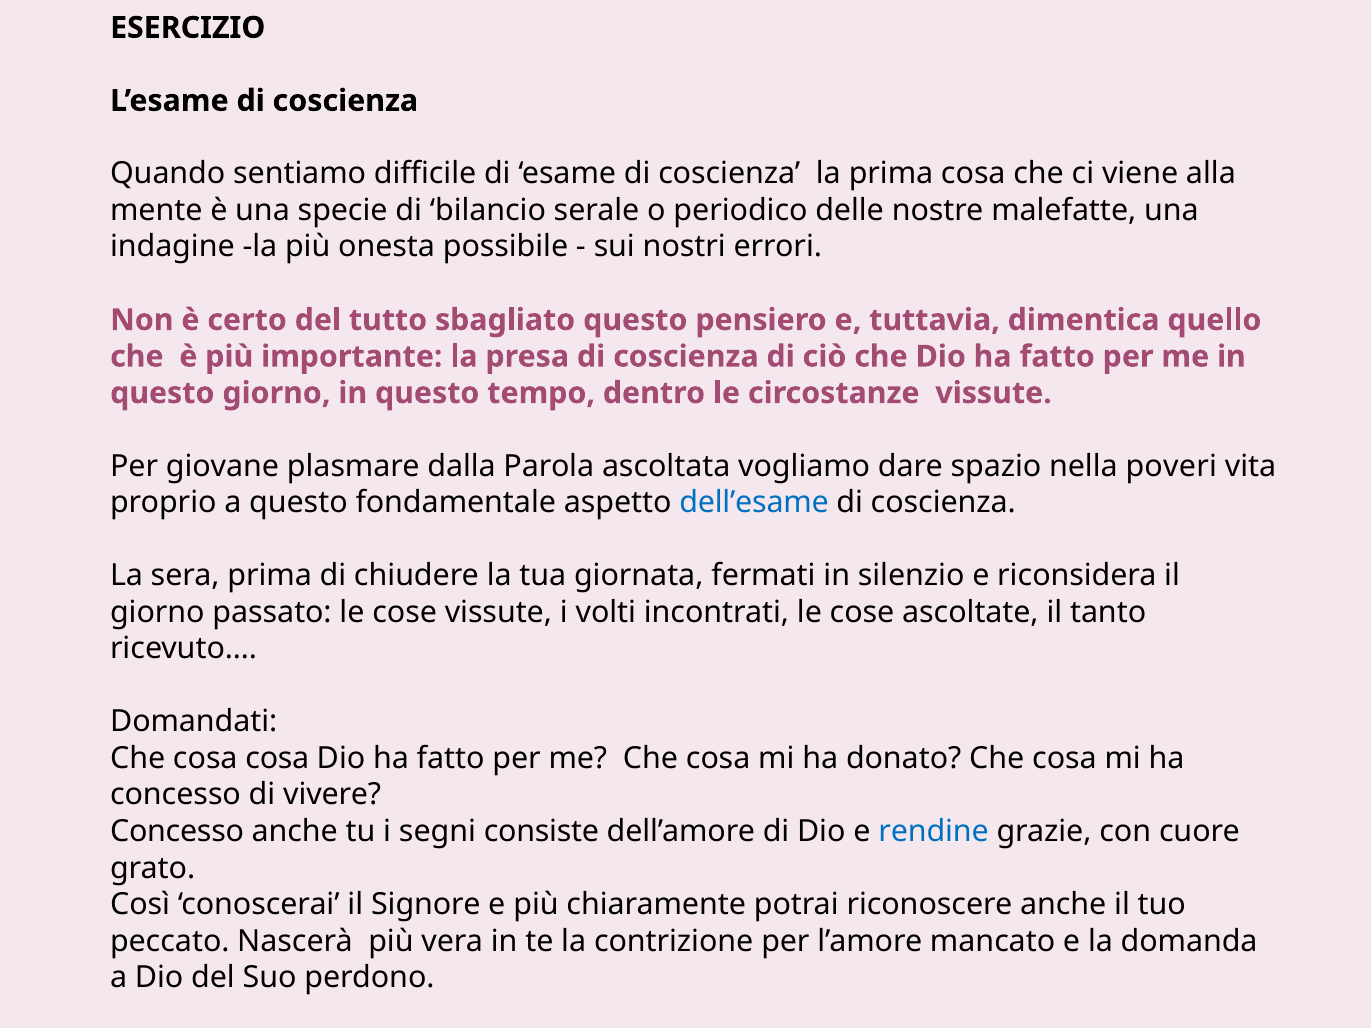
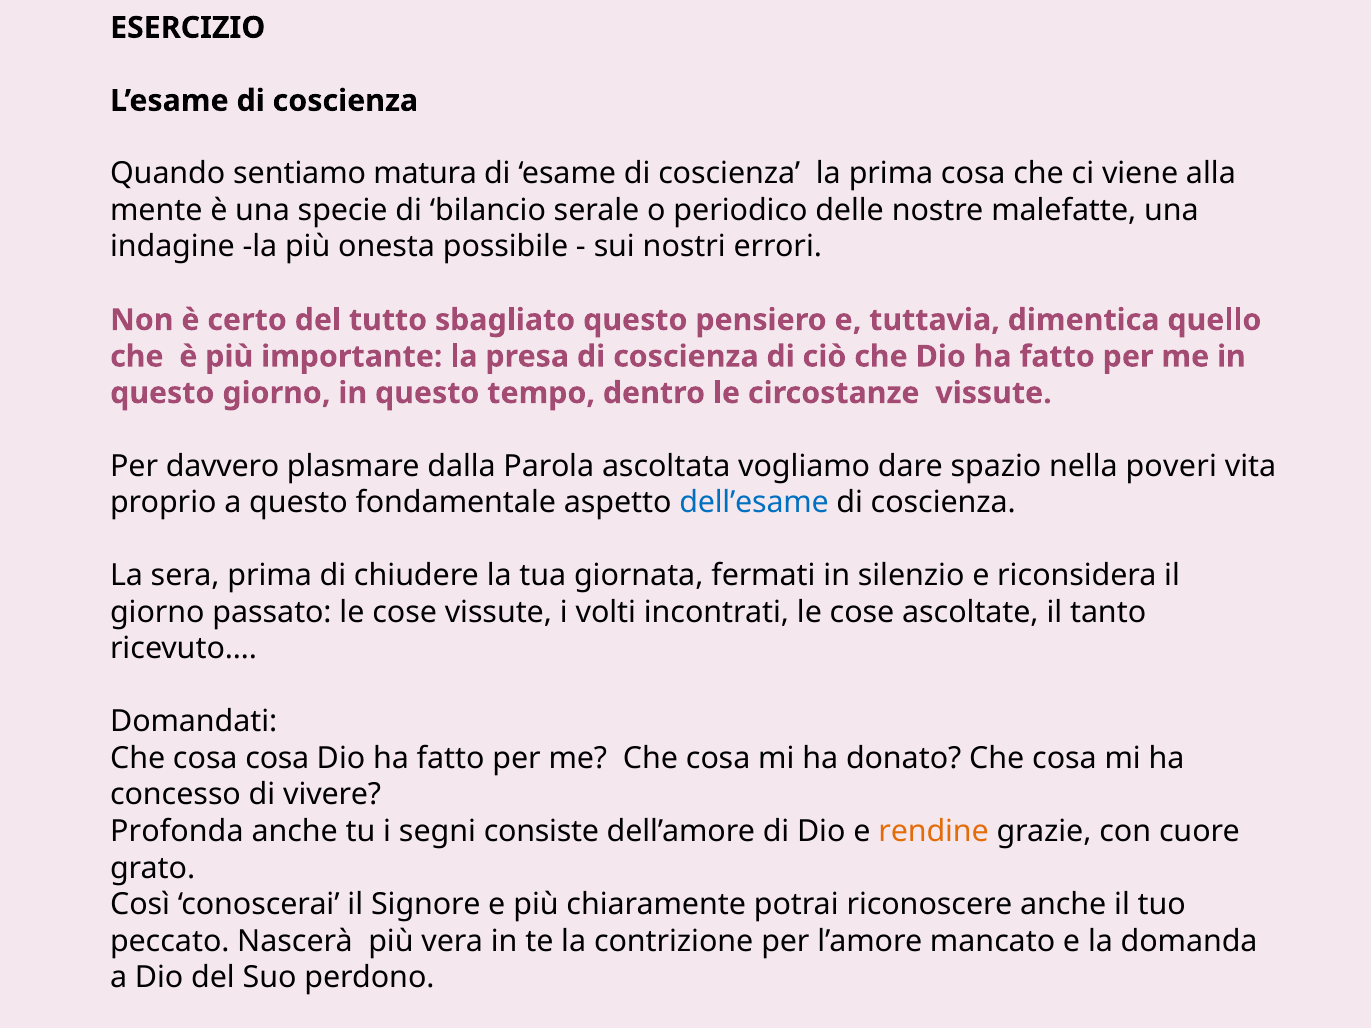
difficile: difficile -> matura
giovane: giovane -> davvero
Concesso at (177, 832): Concesso -> Profonda
rendine colour: blue -> orange
